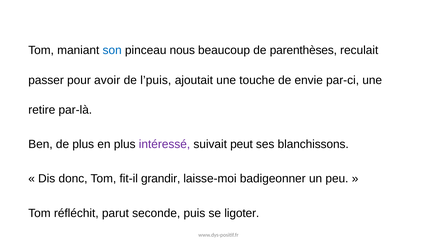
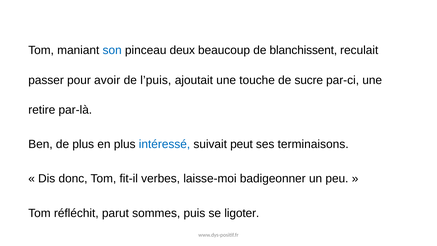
nous: nous -> deux
parenthèses: parenthèses -> blanchissent
envie: envie -> sucre
intéressé colour: purple -> blue
blanchissons: blanchissons -> terminaisons
grandir: grandir -> verbes
seconde: seconde -> sommes
